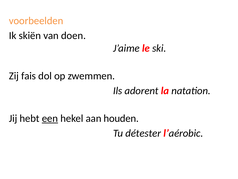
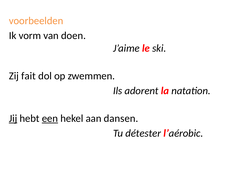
skiën: skiën -> vorm
fais: fais -> fait
Jij underline: none -> present
houden: houden -> dansen
